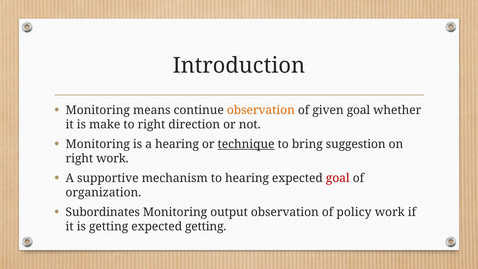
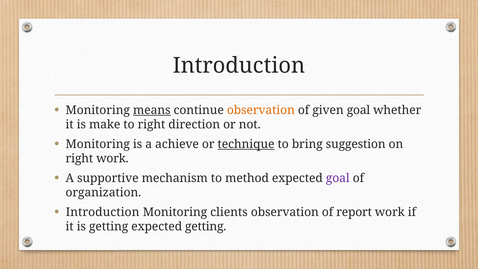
means underline: none -> present
a hearing: hearing -> achieve
to hearing: hearing -> method
goal at (338, 178) colour: red -> purple
Subordinates at (103, 212): Subordinates -> Introduction
output: output -> clients
policy: policy -> report
